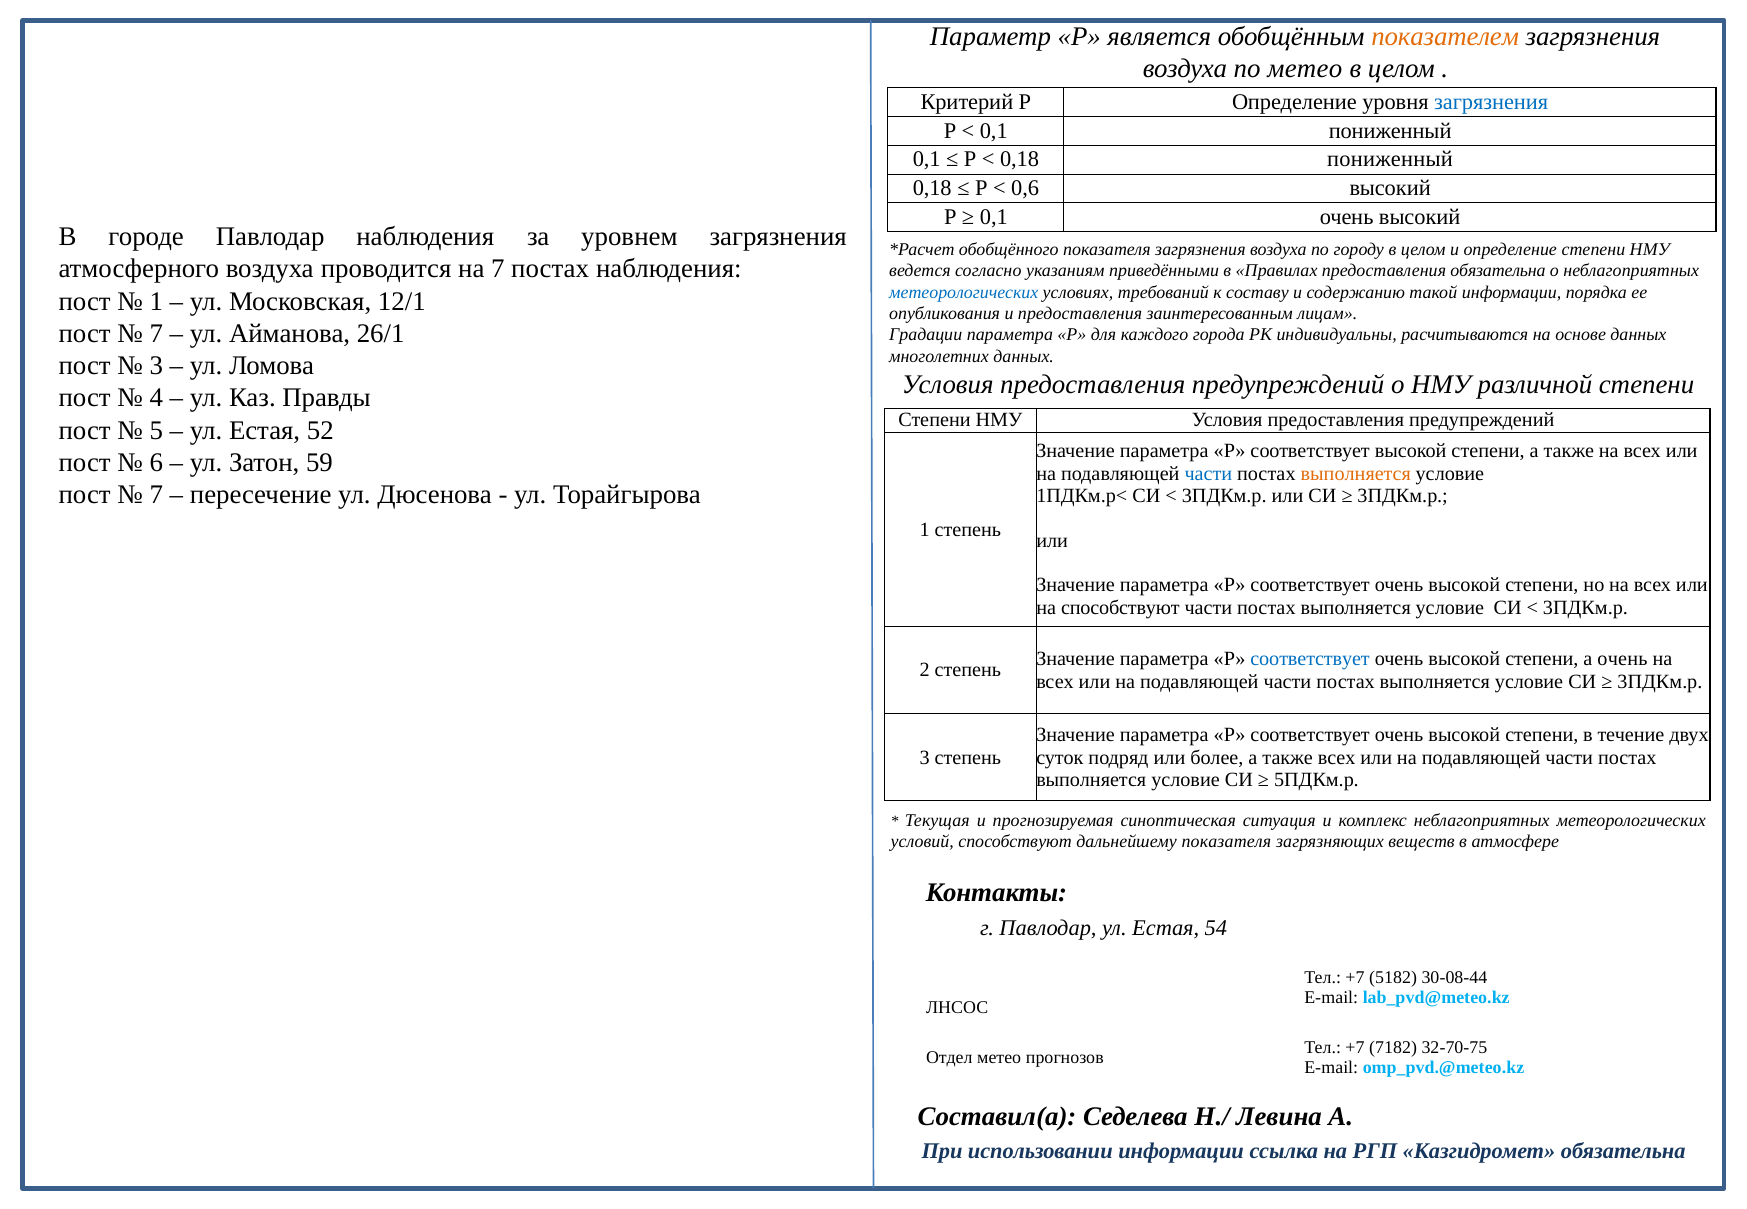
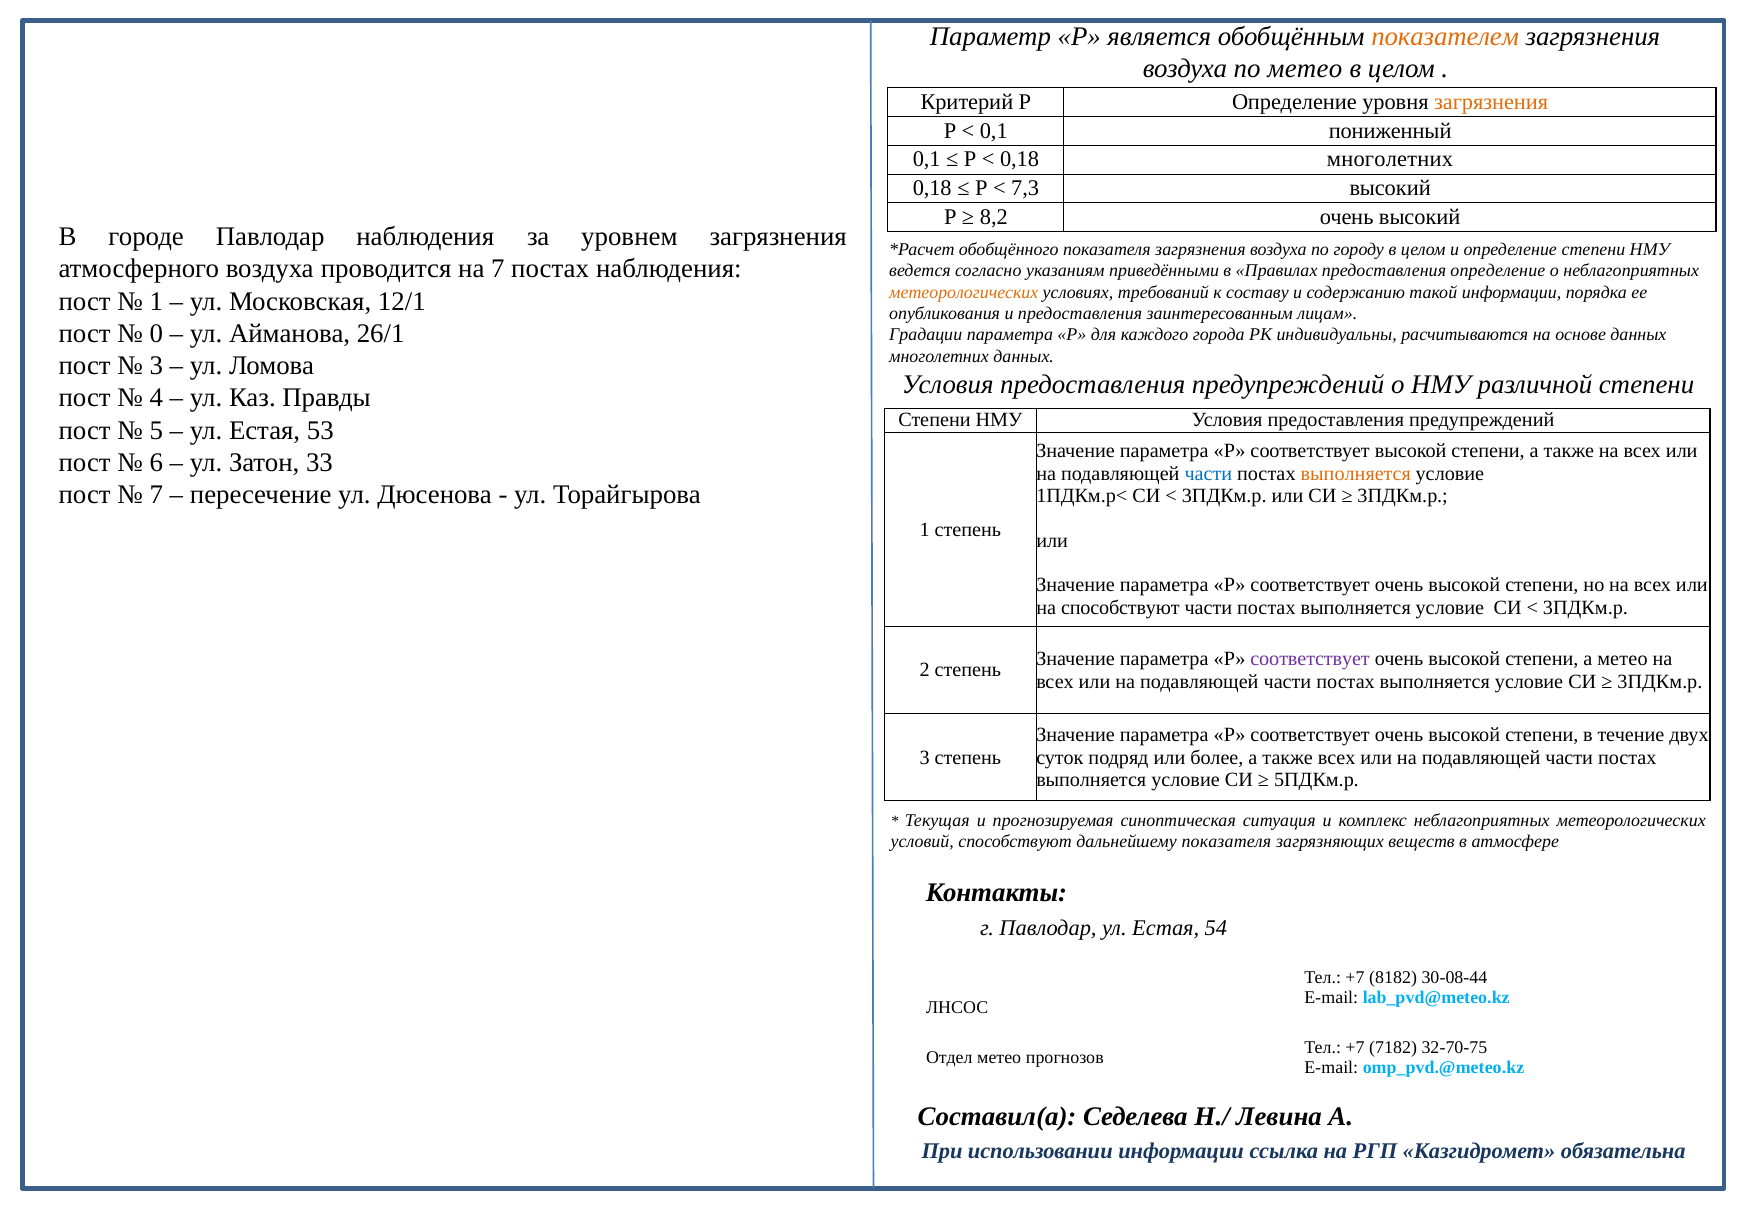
загрязнения at (1491, 102) colour: blue -> orange
0,18 пониженный: пониженный -> многолетних
0,6: 0,6 -> 7,3
0,1 at (994, 217): 0,1 -> 8,2
предоставления обязательна: обязательна -> определение
метеорологических at (964, 292) colour: blue -> orange
7 at (156, 334): 7 -> 0
52: 52 -> 53
59: 59 -> 33
соответствует at (1310, 659) colour: blue -> purple
а очень: очень -> метео
5182: 5182 -> 8182
